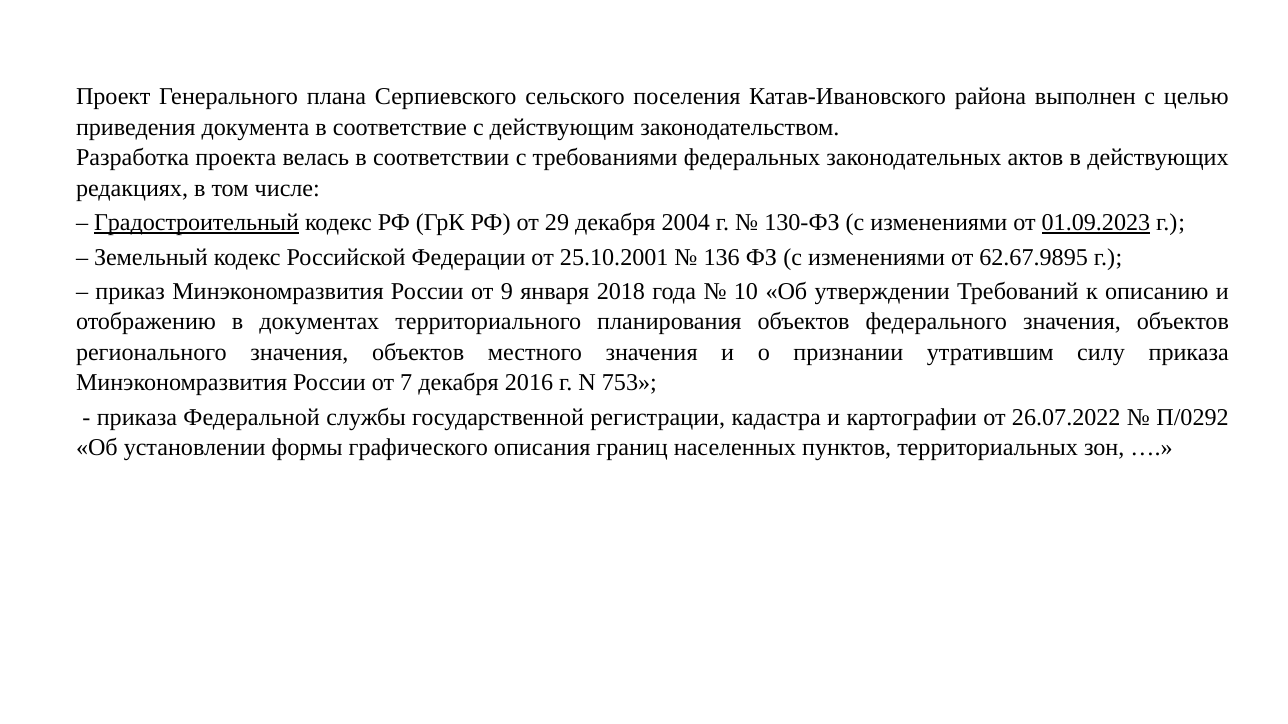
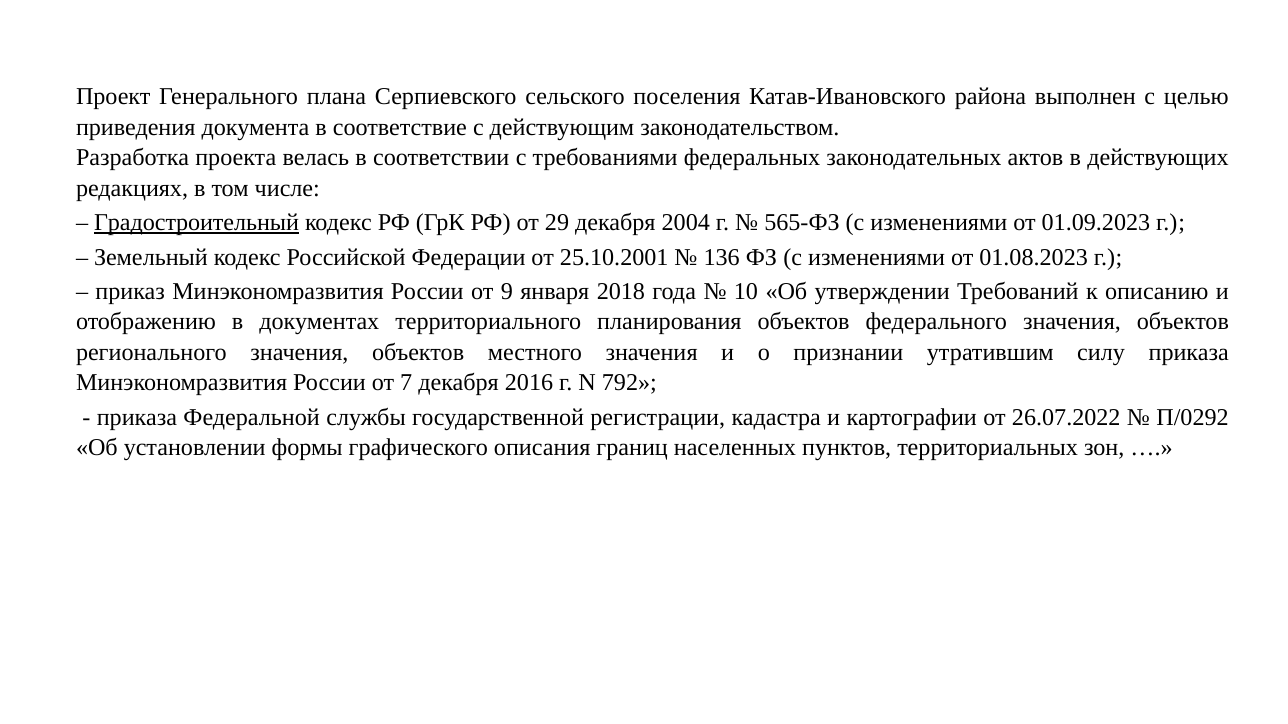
130-ФЗ: 130-ФЗ -> 565-ФЗ
01.09.2023 underline: present -> none
62.67.9895: 62.67.9895 -> 01.08.2023
753: 753 -> 792
